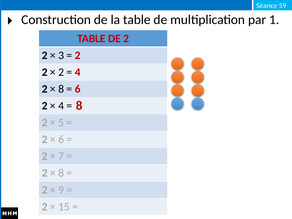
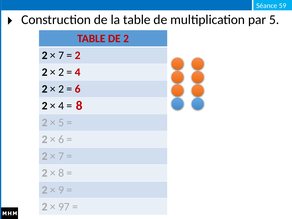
par 1: 1 -> 5
3 at (61, 55): 3 -> 7
8 at (61, 89): 8 -> 2
15: 15 -> 97
